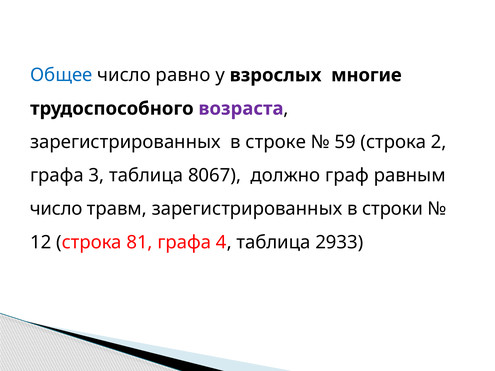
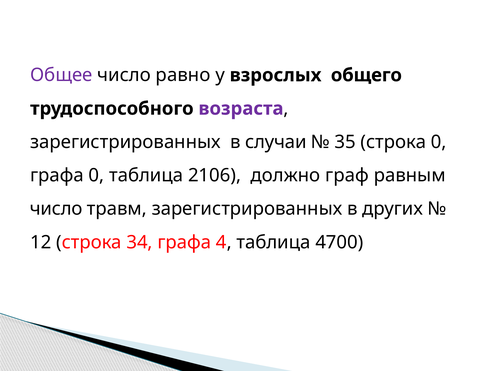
Общее colour: blue -> purple
многие: многие -> общего
строке: строке -> случаи
59: 59 -> 35
строка 2: 2 -> 0
графа 3: 3 -> 0
8067: 8067 -> 2106
строки: строки -> других
81: 81 -> 34
2933: 2933 -> 4700
